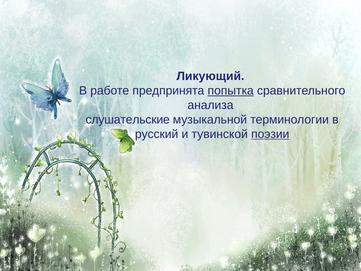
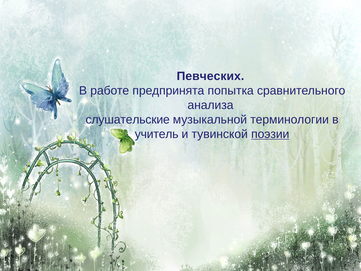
Ликующий: Ликующий -> Певческих
попытка underline: present -> none
русский: русский -> учитель
